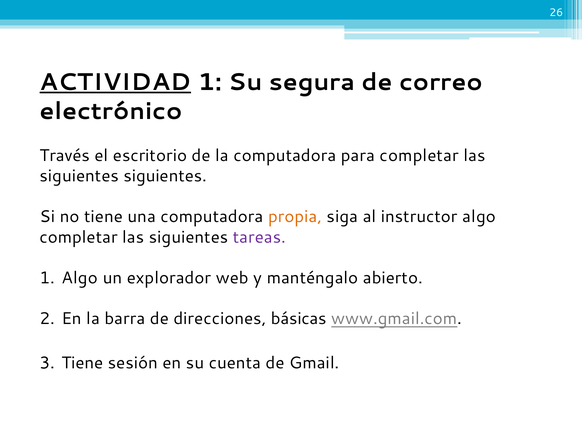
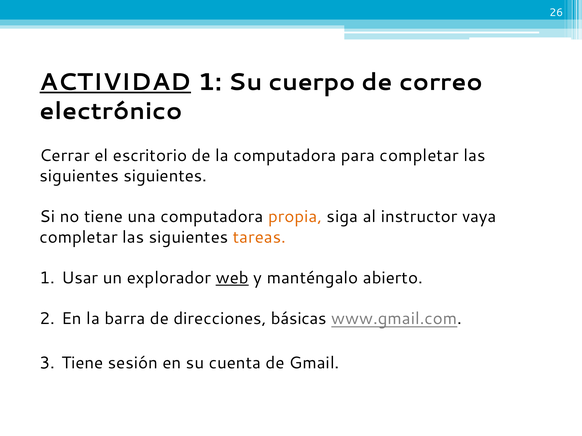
segura: segura -> cuerpo
Través: Través -> Cerrar
instructor algo: algo -> vaya
tareas colour: purple -> orange
1 Algo: Algo -> Usar
web underline: none -> present
